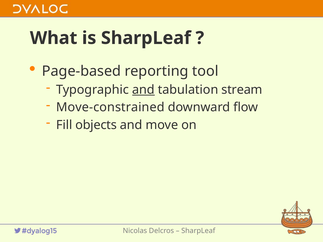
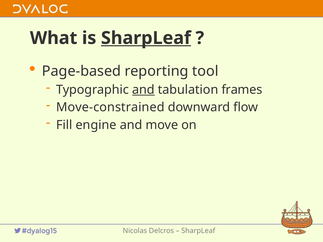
SharpLeaf at (146, 38) underline: none -> present
stream: stream -> frames
objects: objects -> engine
